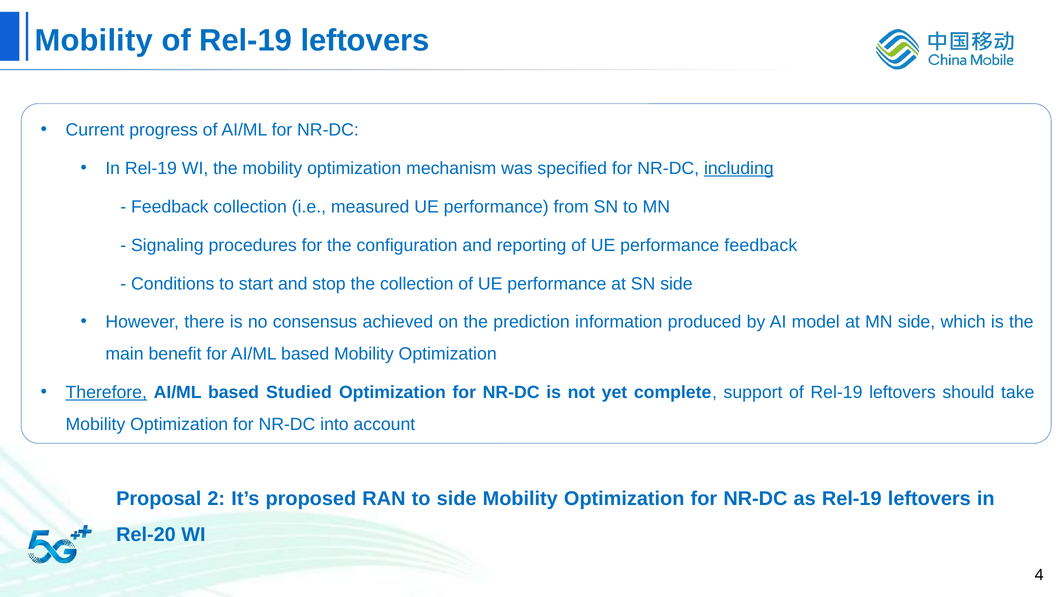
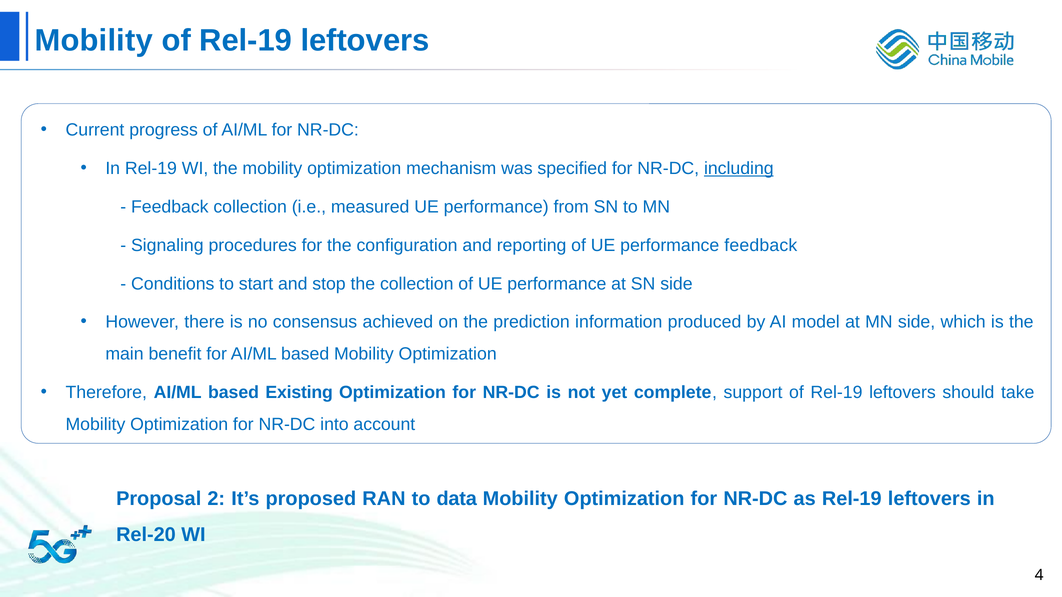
Therefore underline: present -> none
Studied: Studied -> Existing
to side: side -> data
